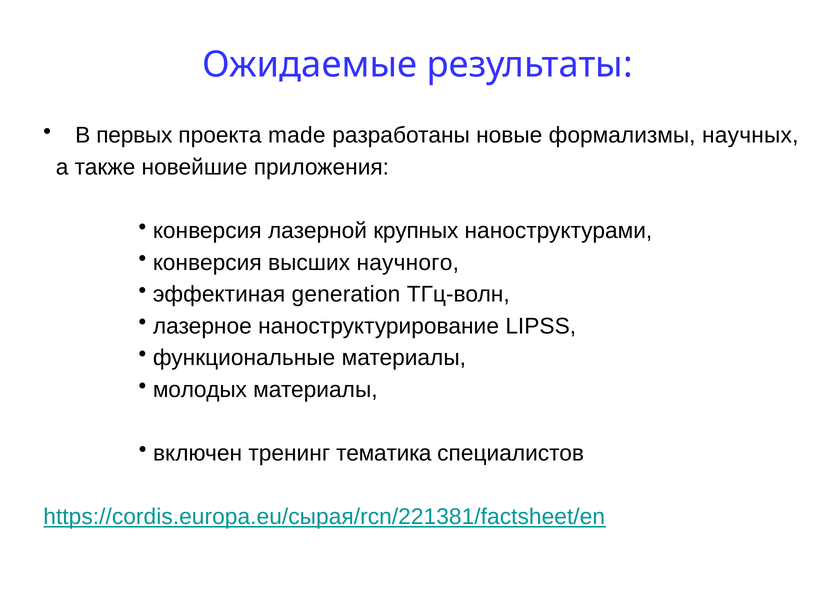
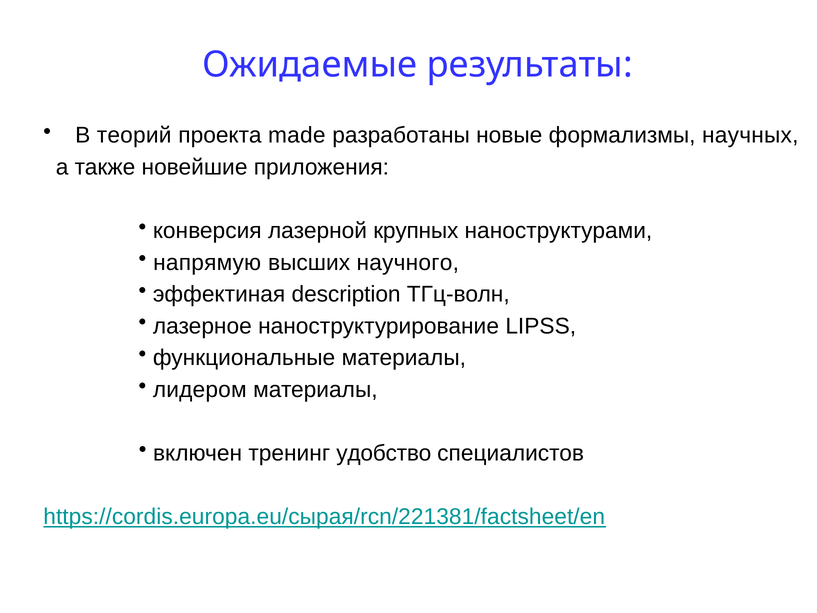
первых: первых -> теорий
конверсия at (207, 262): конверсия -> напрямую
generation: generation -> description
молодых: молодых -> лидером
тематика: тематика -> удобство
